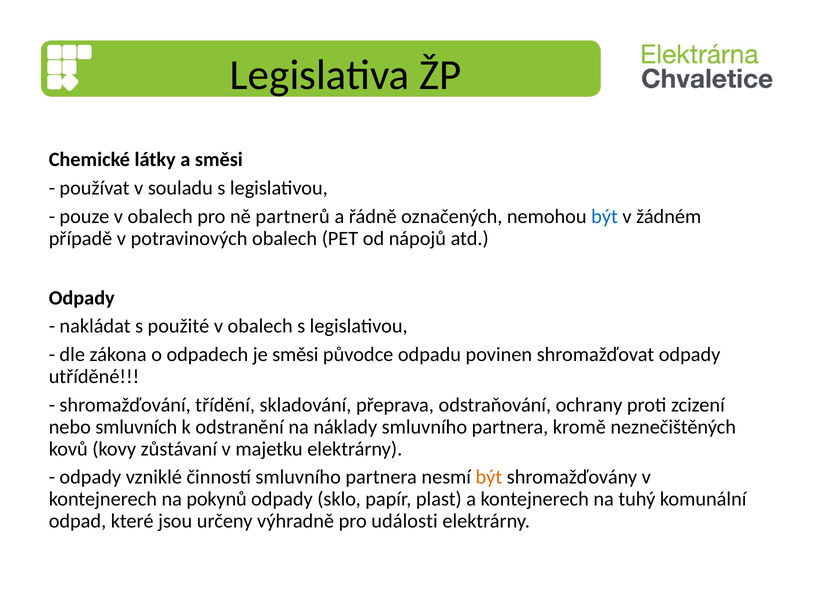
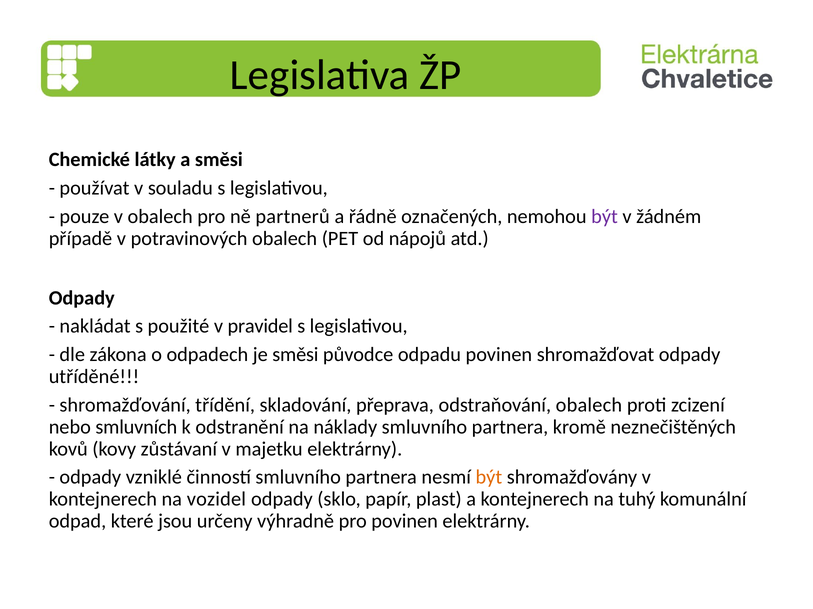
být at (605, 217) colour: blue -> purple
obalech at (260, 327): obalech -> pravidel
odstraňování ochrany: ochrany -> obalech
pokynů: pokynů -> vozidel
pro události: události -> povinen
